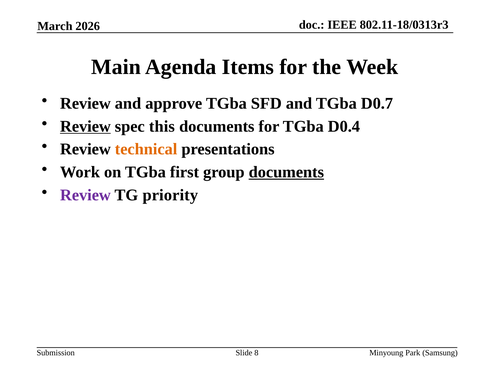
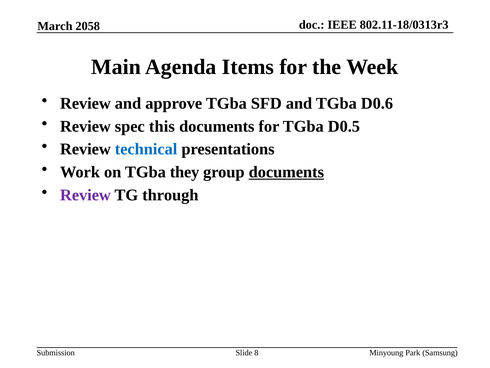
2026: 2026 -> 2058
D0.7: D0.7 -> D0.6
Review at (85, 126) underline: present -> none
D0.4: D0.4 -> D0.5
technical colour: orange -> blue
first: first -> they
priority: priority -> through
